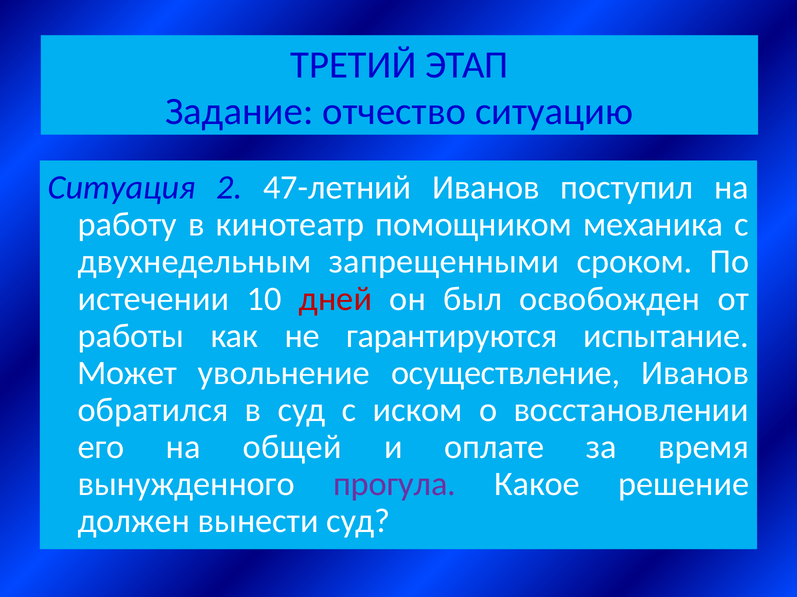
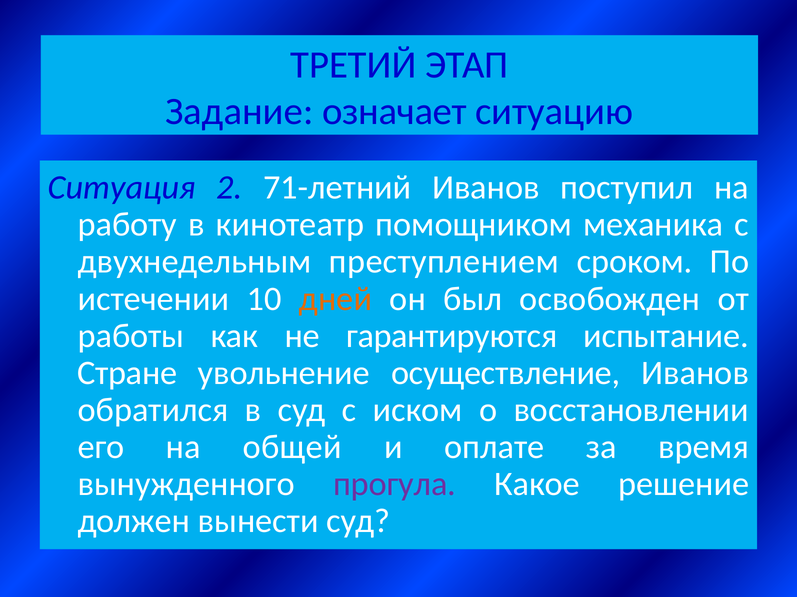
отчество: отчество -> означает
47-летний: 47-летний -> 71-летний
запрещенными: запрещенными -> преступлением
дней colour: red -> orange
Может: Может -> Стране
